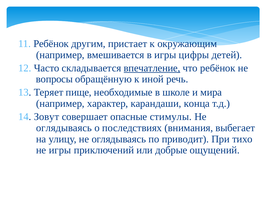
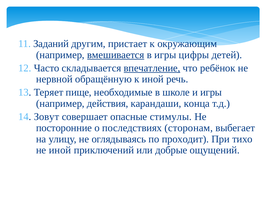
11 Ребёнок: Ребёнок -> Заданий
вмешивается underline: none -> present
вопросы: вопросы -> нервной
и мира: мира -> игры
характер: характер -> действия
оглядываясь at (64, 128): оглядываясь -> посторонние
внимания: внимания -> сторонам
приводит: приводит -> проходит
не игры: игры -> иной
